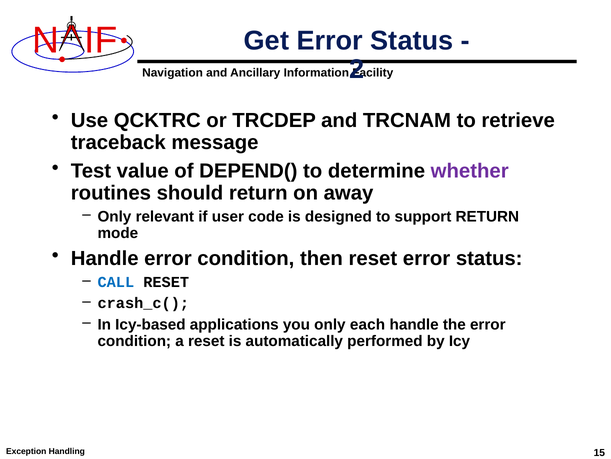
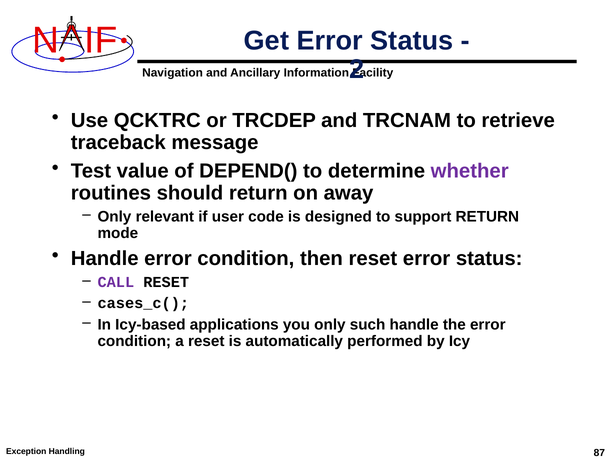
CALL colour: blue -> purple
crash_c(: crash_c( -> cases_c(
each: each -> such
15: 15 -> 87
